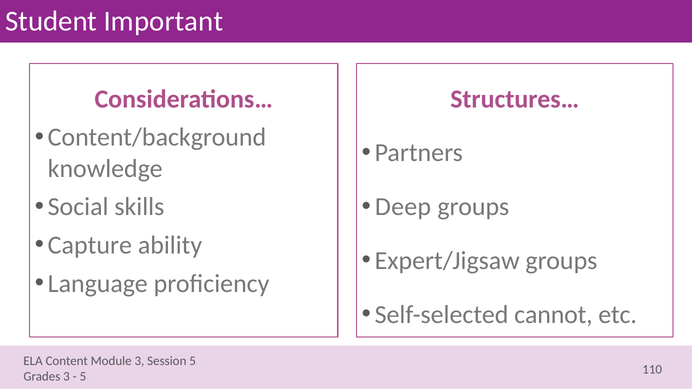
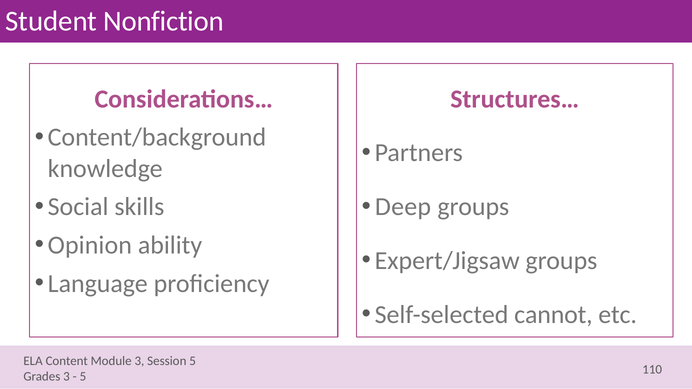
Important: Important -> Nonfiction
Capture: Capture -> Opinion
